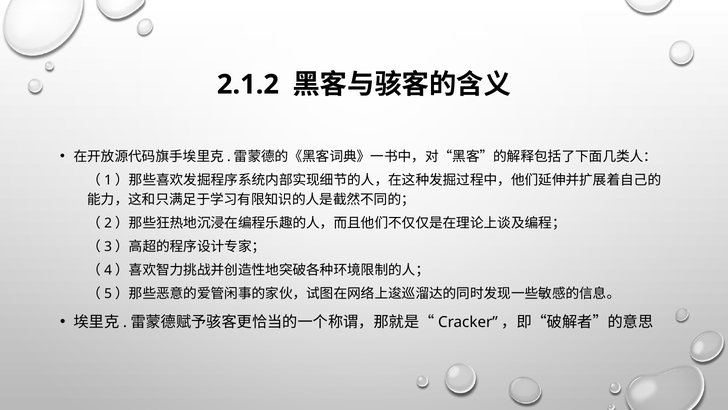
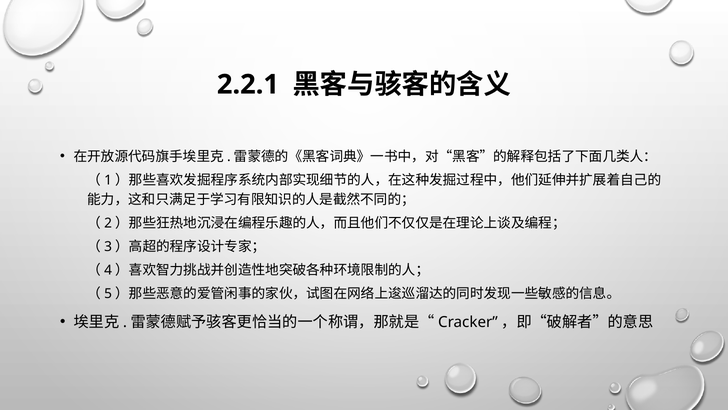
2.1.2: 2.1.2 -> 2.2.1
